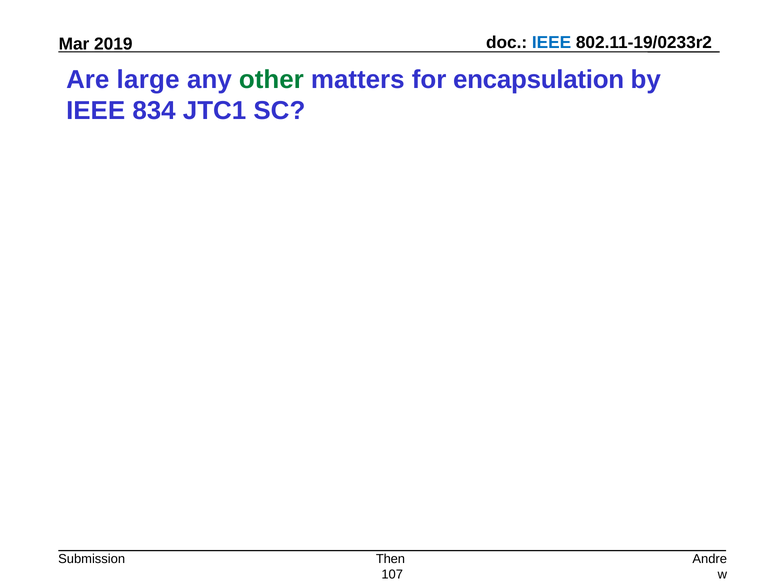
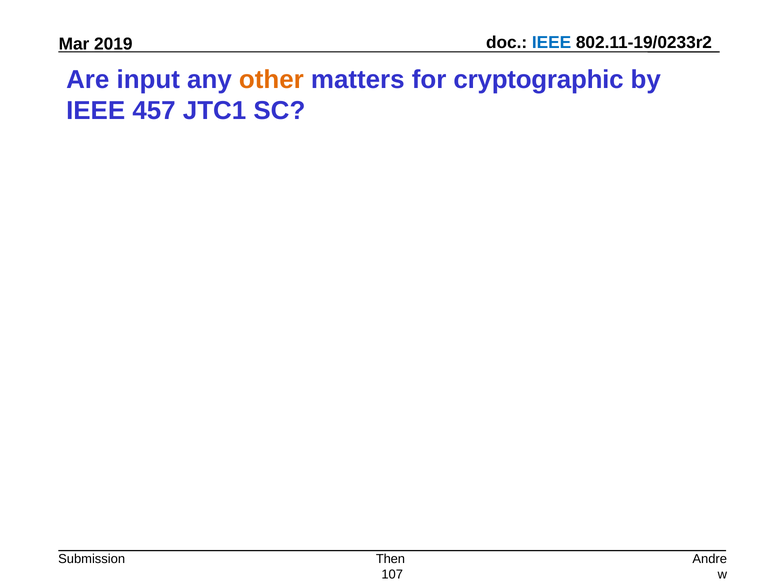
large: large -> input
other colour: green -> orange
encapsulation: encapsulation -> cryptographic
834: 834 -> 457
